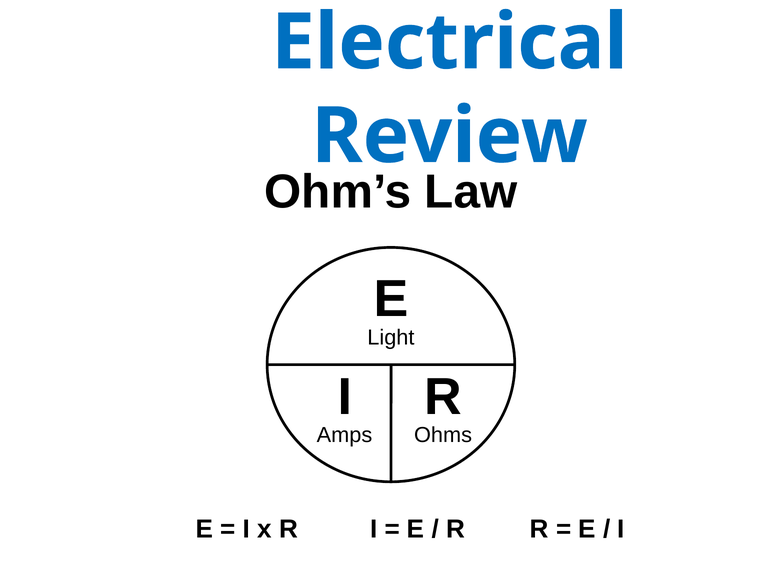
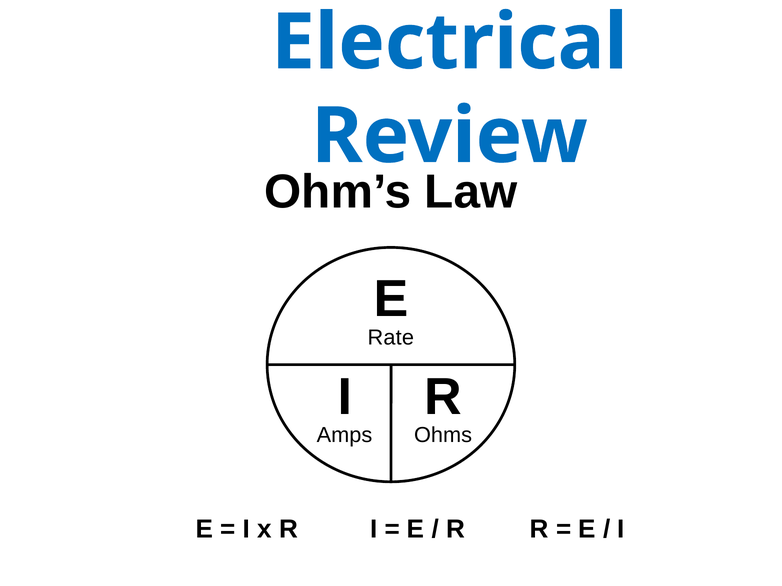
Light: Light -> Rate
